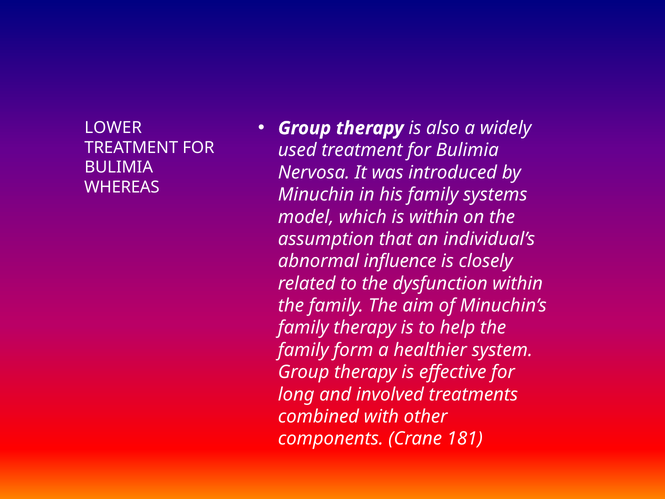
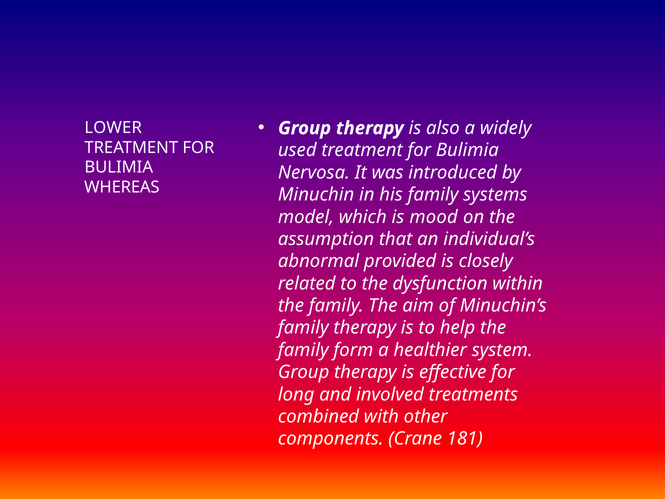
is within: within -> mood
influence: influence -> provided
